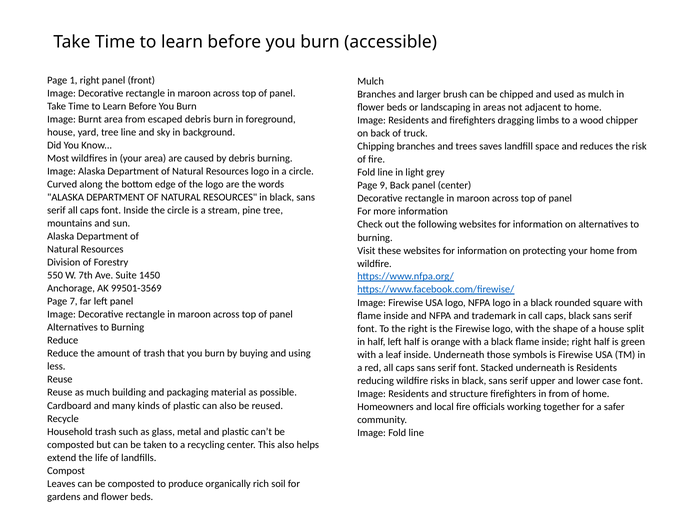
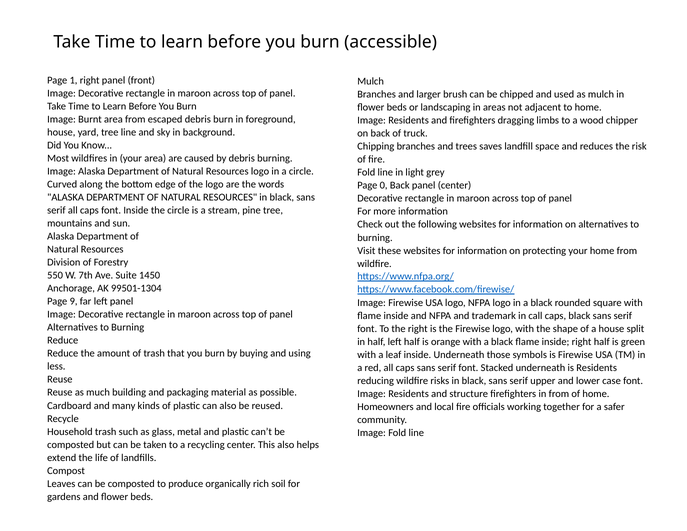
9: 9 -> 0
99501-3569: 99501-3569 -> 99501-1304
7: 7 -> 9
